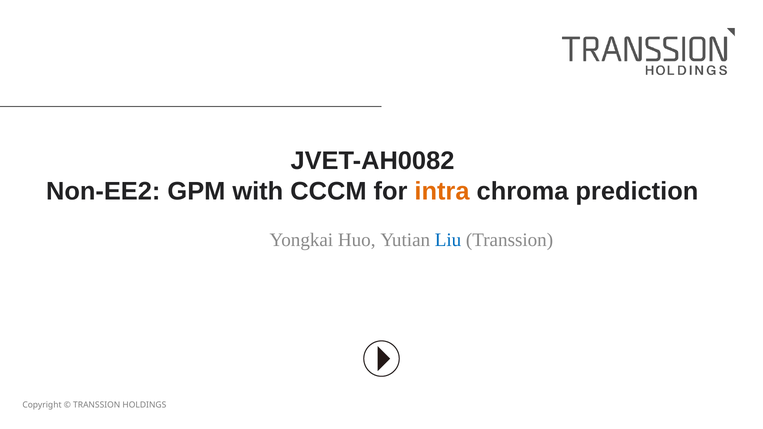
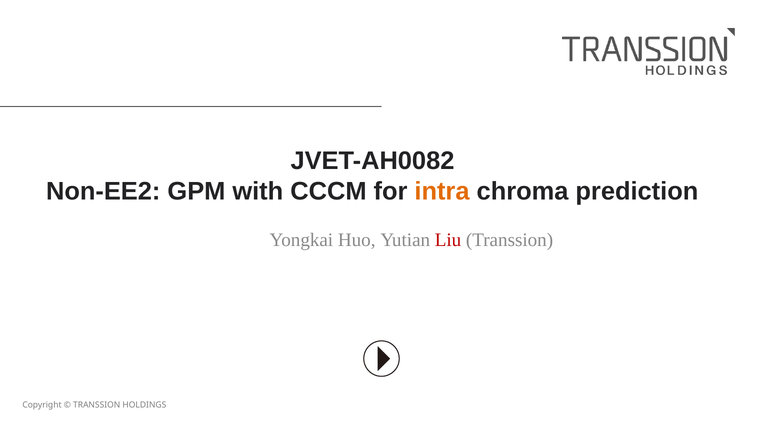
Liu colour: blue -> red
